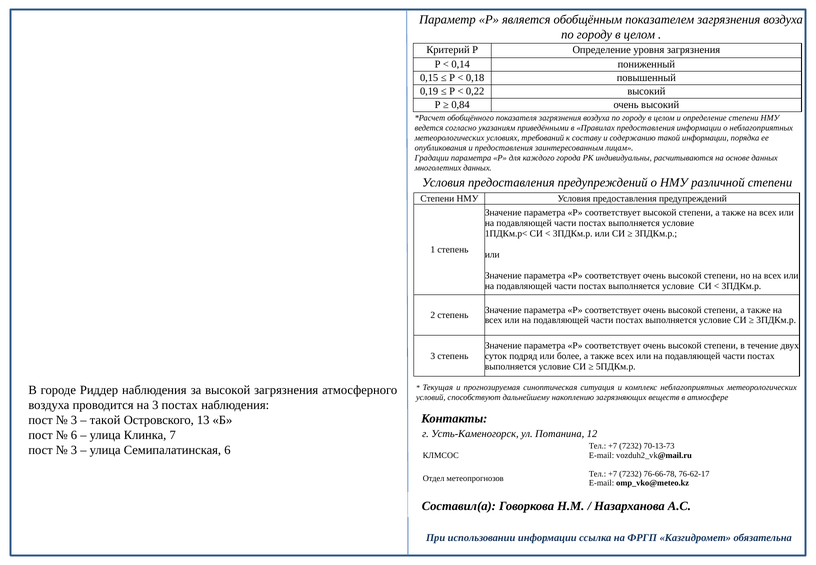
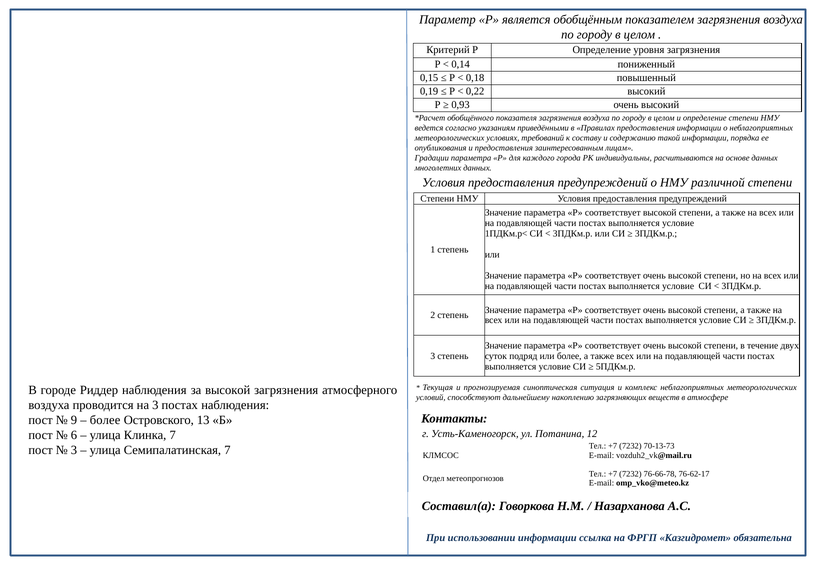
0,84: 0,84 -> 0,93
3 at (74, 420): 3 -> 9
такой at (105, 420): такой -> более
Семипалатинская 6: 6 -> 7
